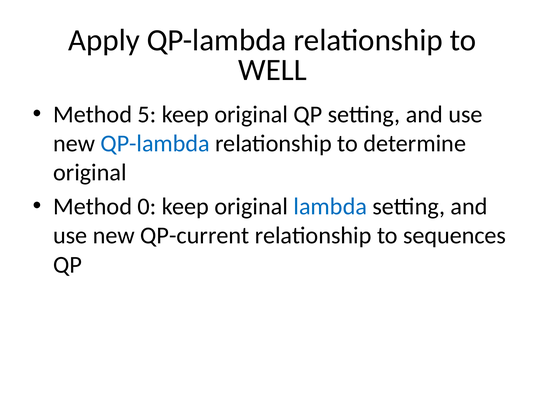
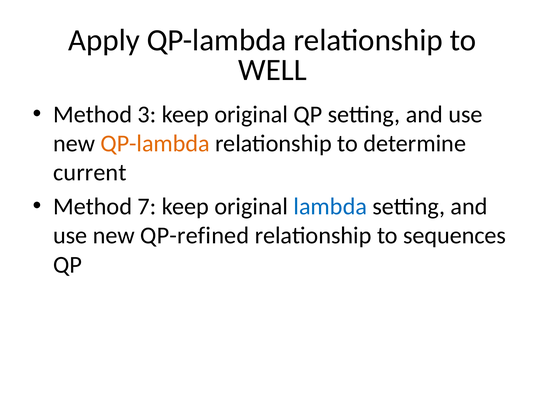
5: 5 -> 3
QP-lambda at (155, 143) colour: blue -> orange
original at (90, 172): original -> current
0: 0 -> 7
QP-current: QP-current -> QP-refined
